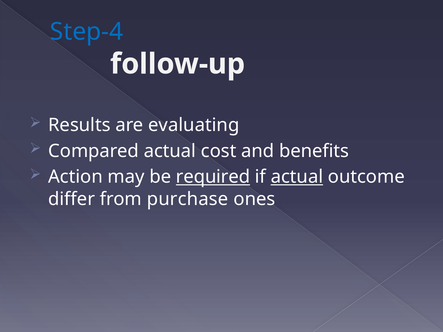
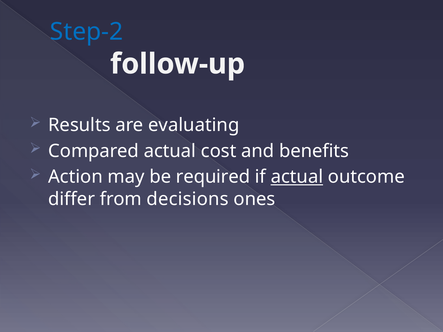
Step-4: Step-4 -> Step-2
required underline: present -> none
purchase: purchase -> decisions
